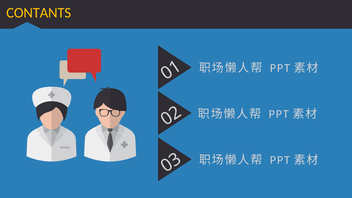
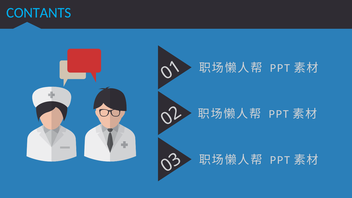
CONTANTS colour: yellow -> light blue
